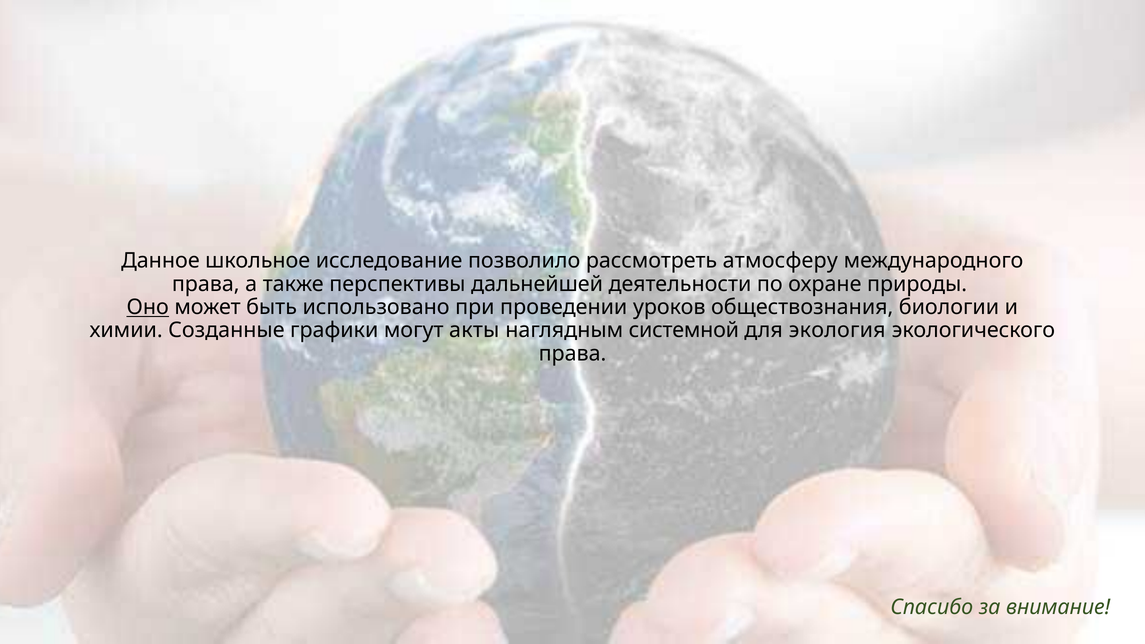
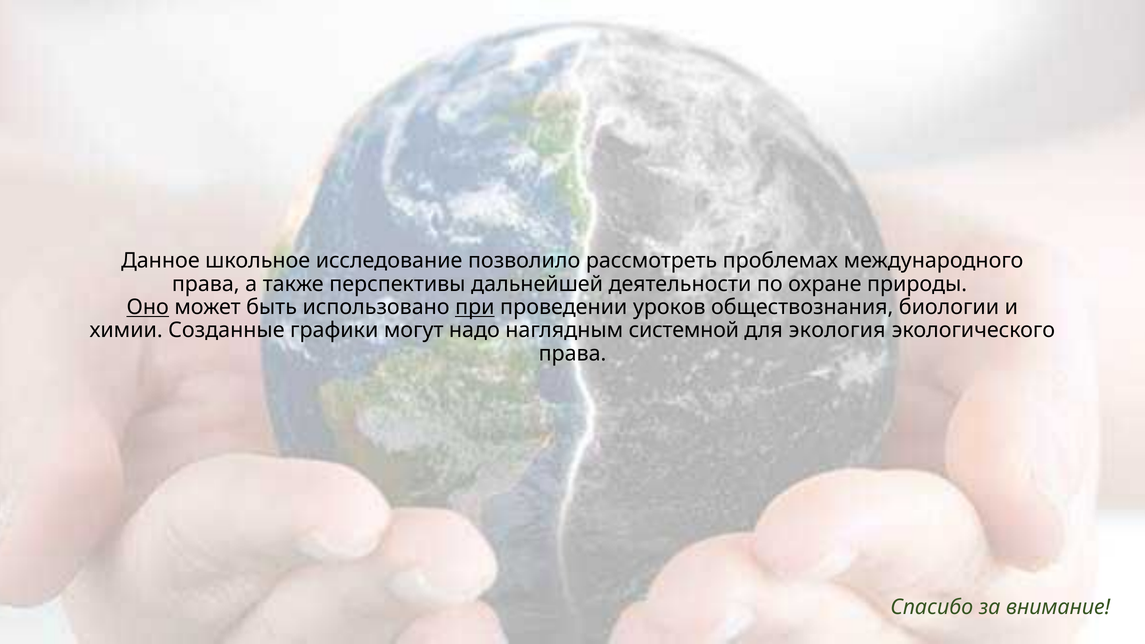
атмосферу: атмосферу -> проблемах
при underline: none -> present
акты: акты -> надо
